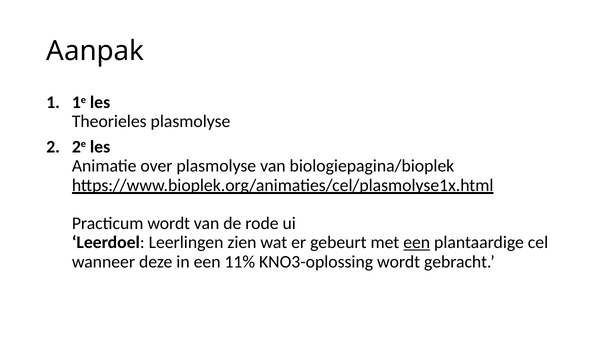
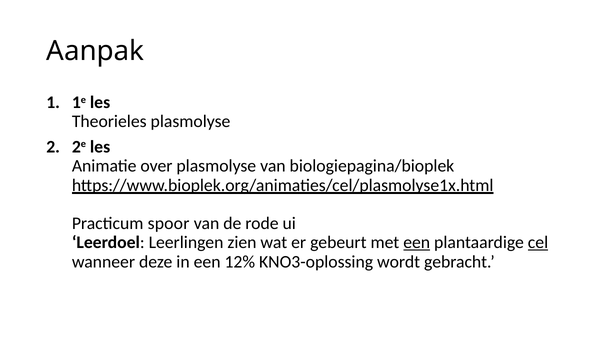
Practicum wordt: wordt -> spoor
cel underline: none -> present
11%: 11% -> 12%
